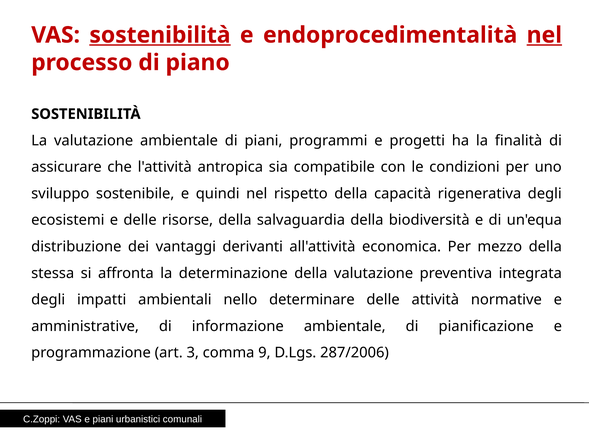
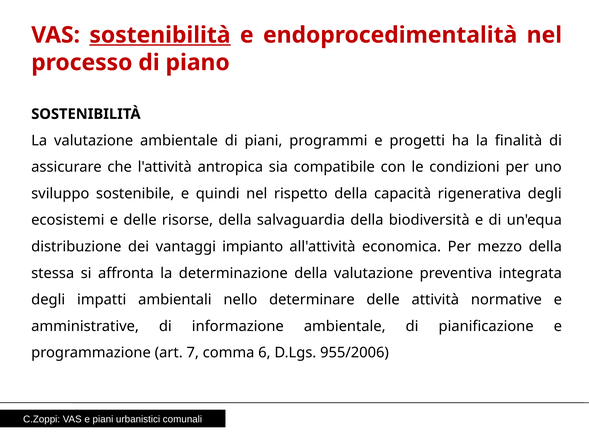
nel at (544, 35) underline: present -> none
derivanti: derivanti -> impianto
3: 3 -> 7
9: 9 -> 6
287/2006: 287/2006 -> 955/2006
